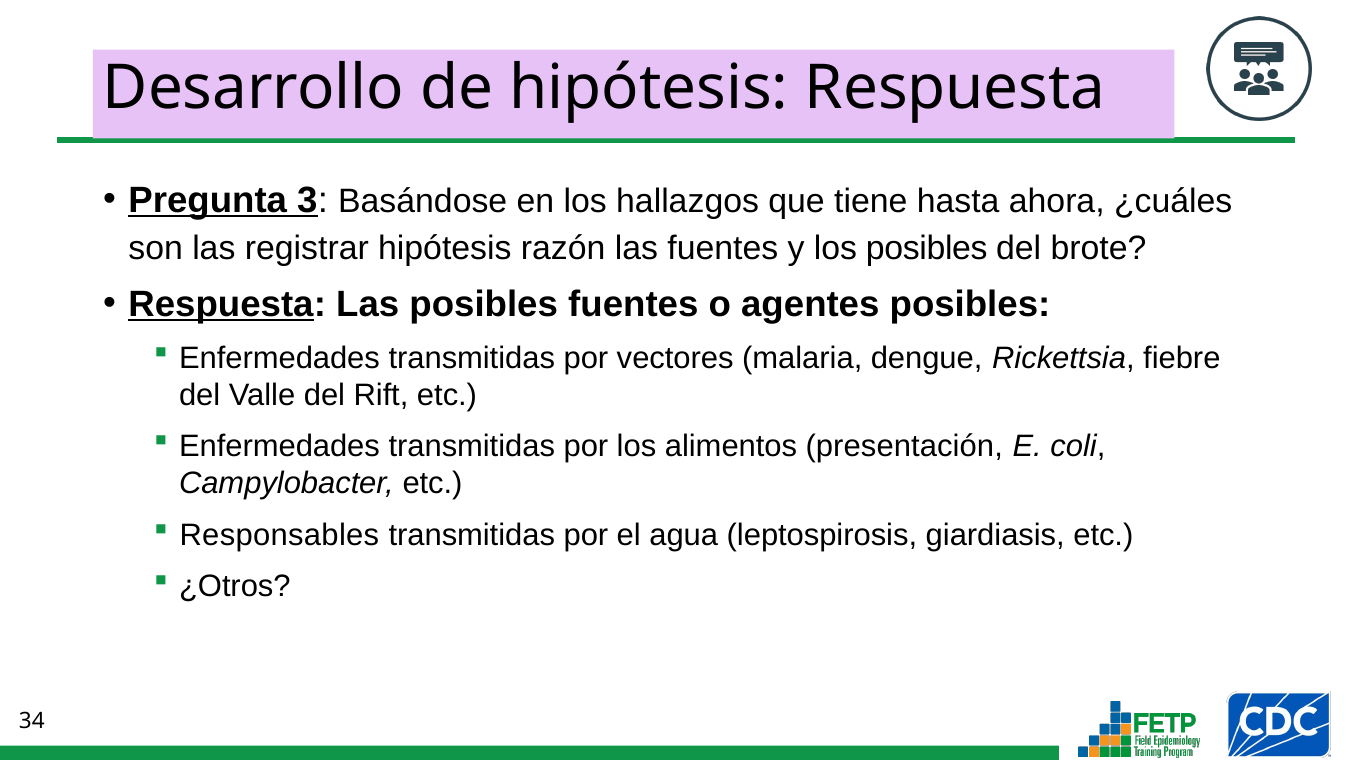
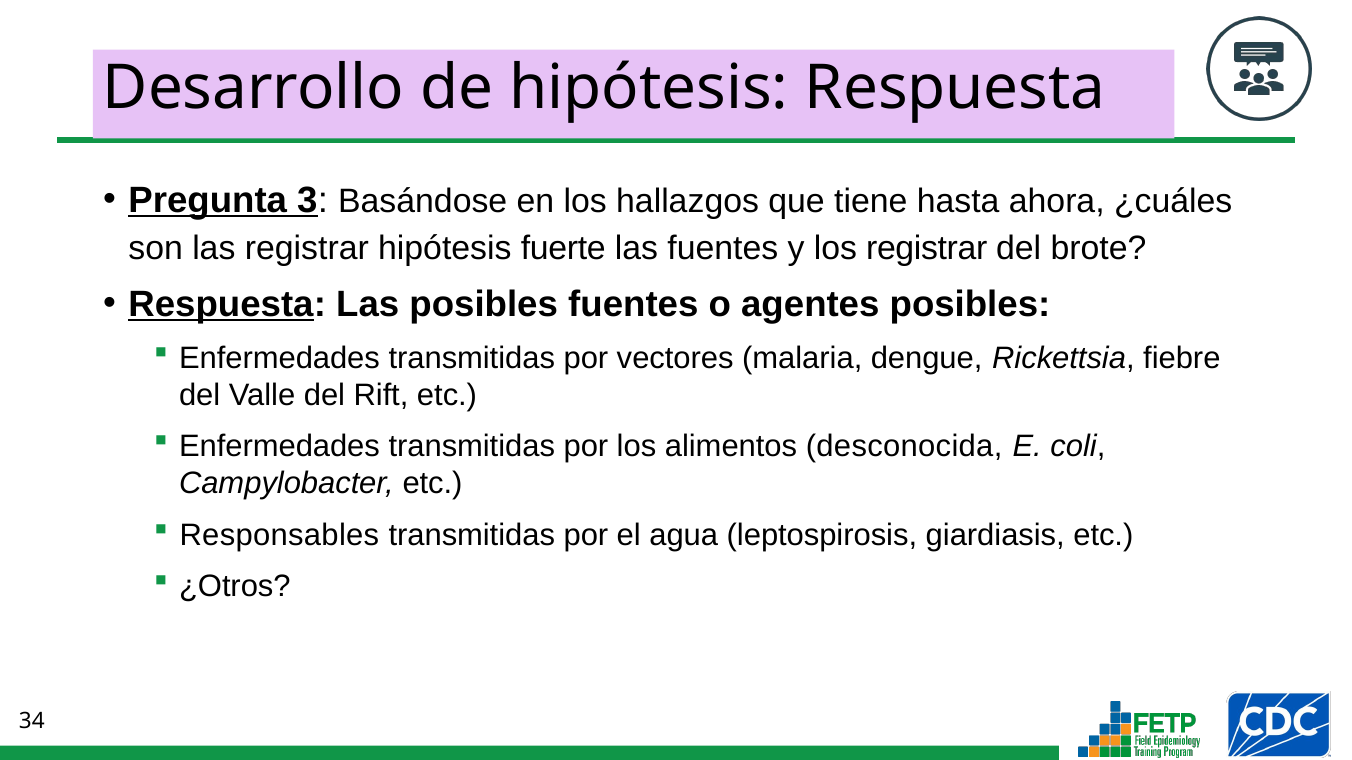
razón: razón -> fuerte
los posibles: posibles -> registrar
presentación: presentación -> desconocida
